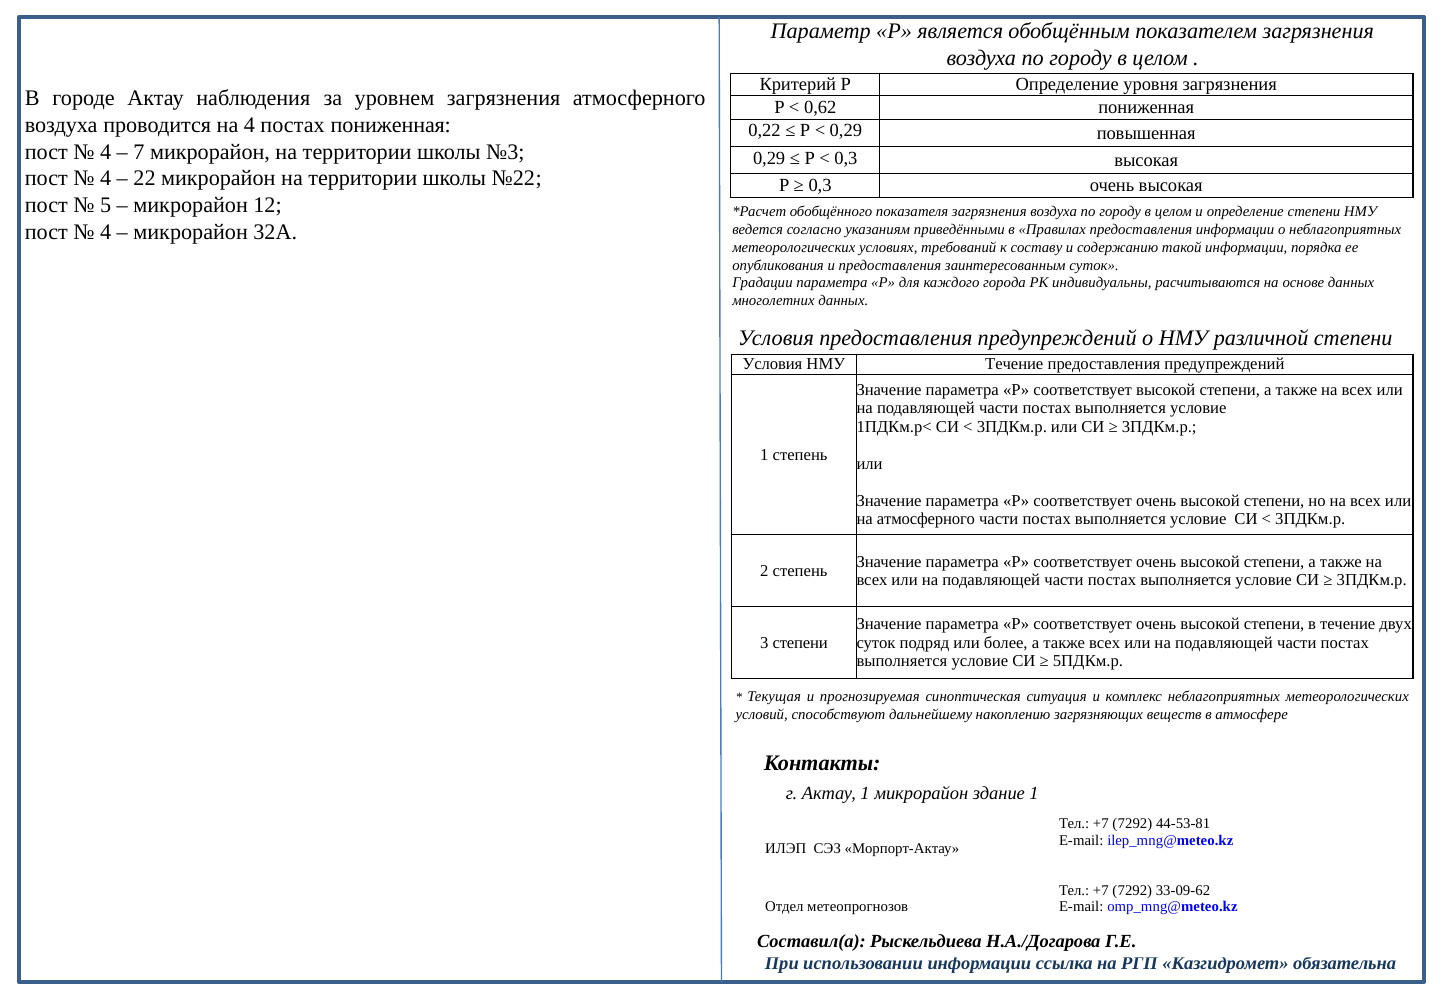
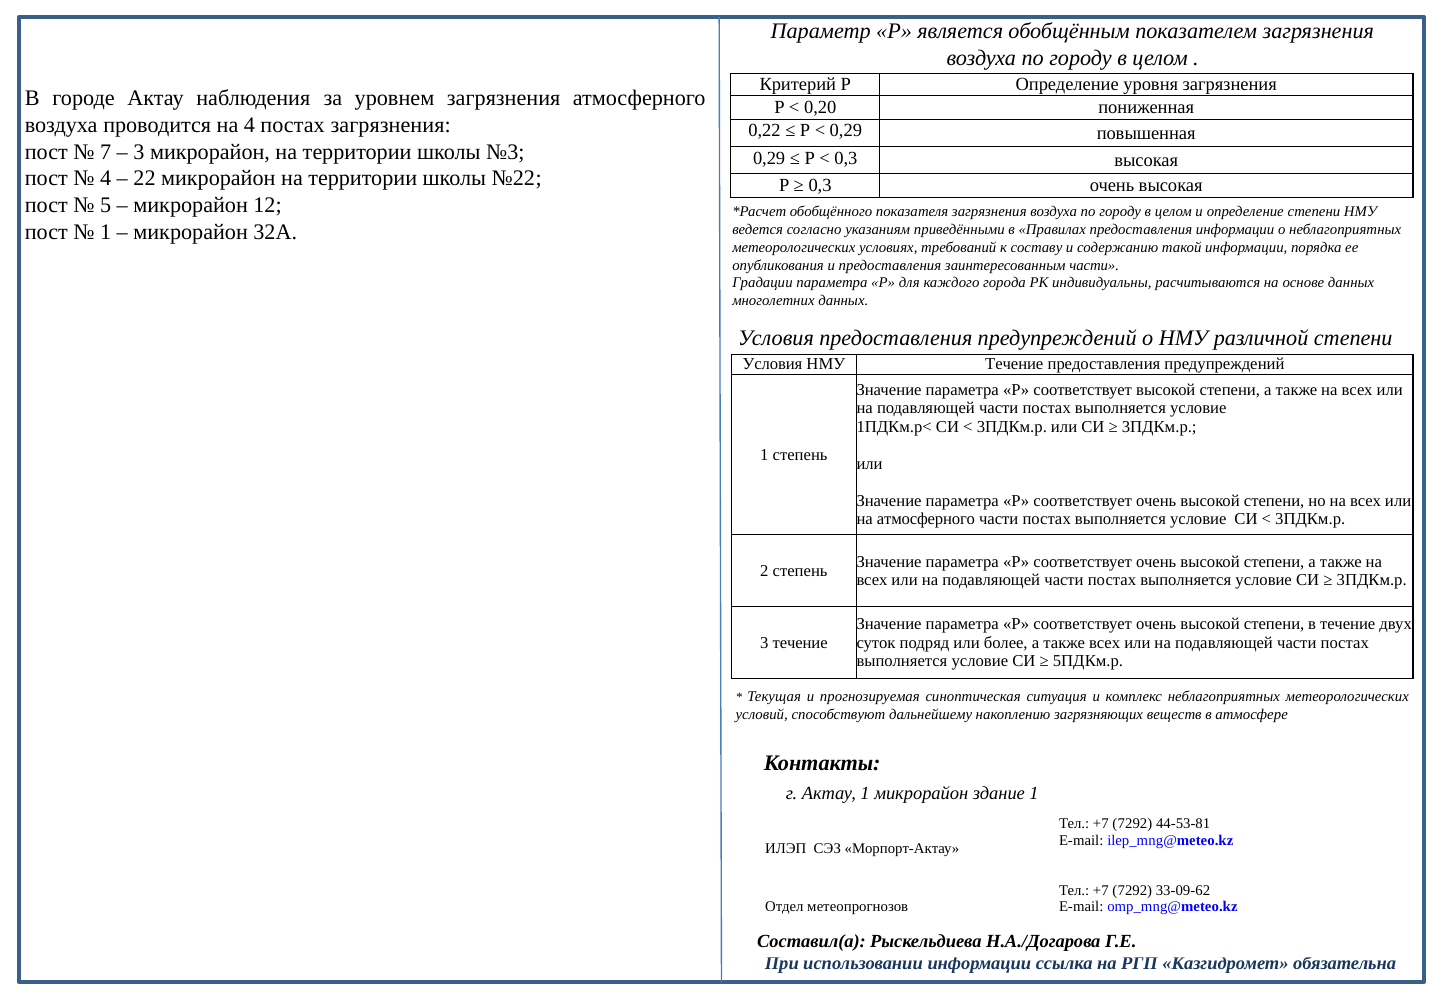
0,62: 0,62 -> 0,20
постах пониженная: пониженная -> загрязнения
4 at (106, 152): 4 -> 7
7 at (139, 152): 7 -> 3
4 at (106, 232): 4 -> 1
заинтересованным суток: суток -> части
3 степени: степени -> течение
